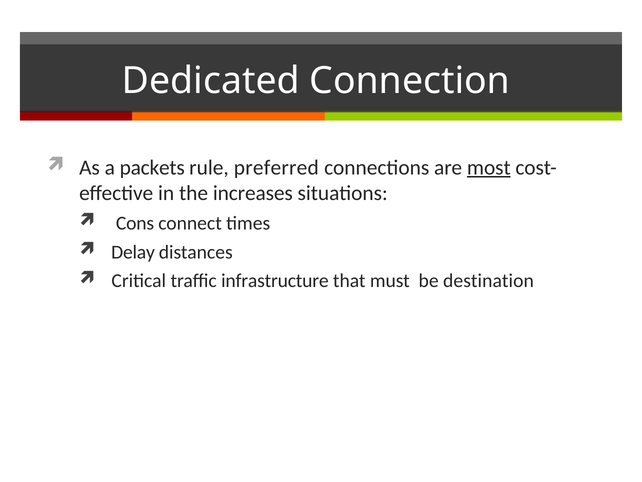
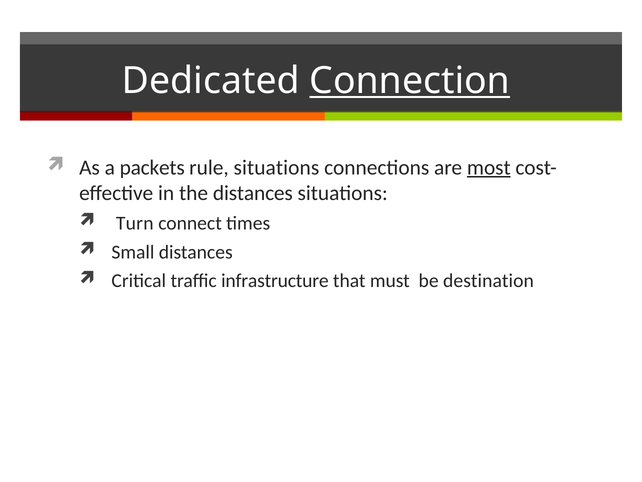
Connection underline: none -> present
rule preferred: preferred -> situations
the increases: increases -> distances
Cons: Cons -> Turn
Delay: Delay -> Small
